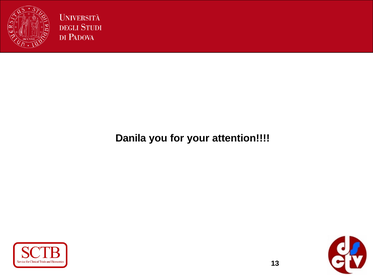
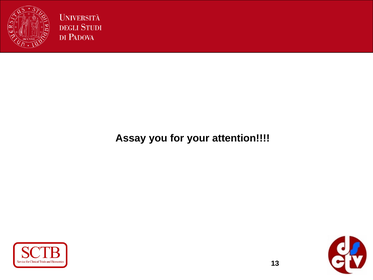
Danila: Danila -> Assay
